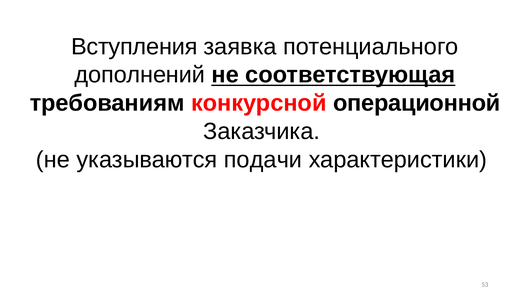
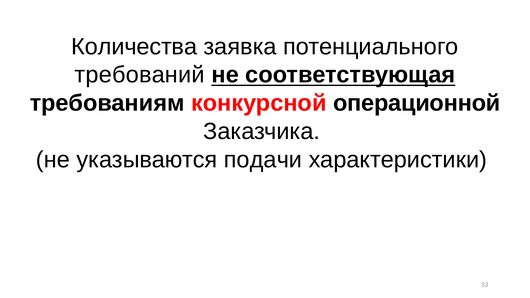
Вступления: Вступления -> Количества
дополнений: дополнений -> требований
